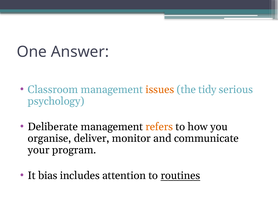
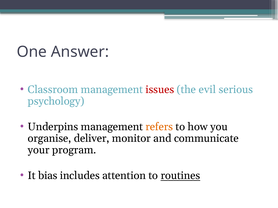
issues colour: orange -> red
tidy: tidy -> evil
Deliberate: Deliberate -> Underpins
